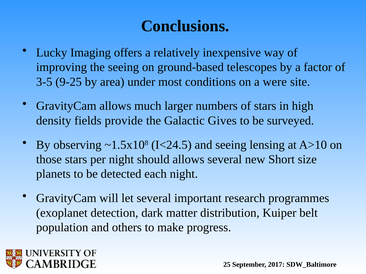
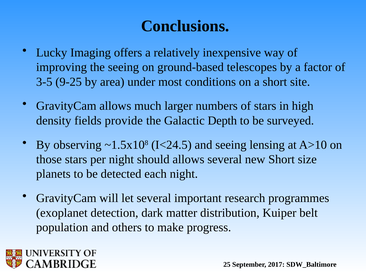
a were: were -> short
Gives: Gives -> Depth
